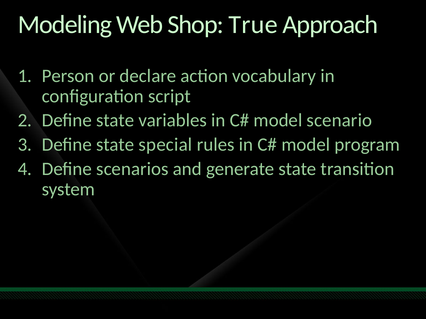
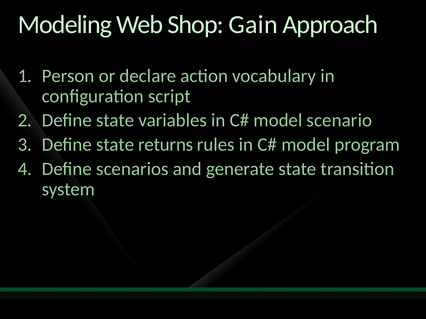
True: True -> Gain
special: special -> returns
